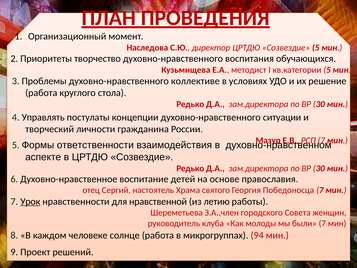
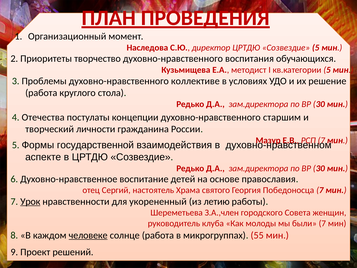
Управлять: Управлять -> Отечества
ситуации: ситуации -> старшим
ответственности: ответственности -> государственной
нравственной: нравственной -> укорененный
человеке underline: none -> present
94: 94 -> 55
